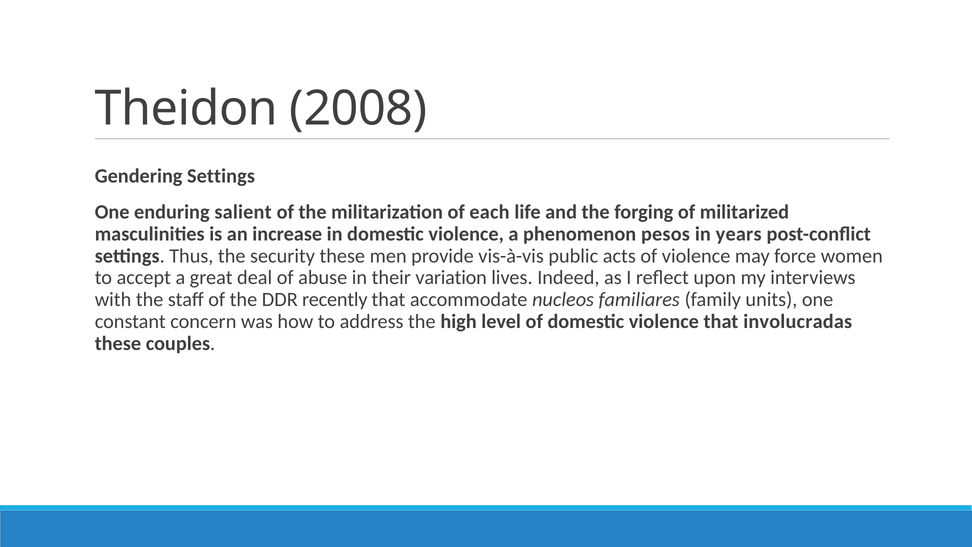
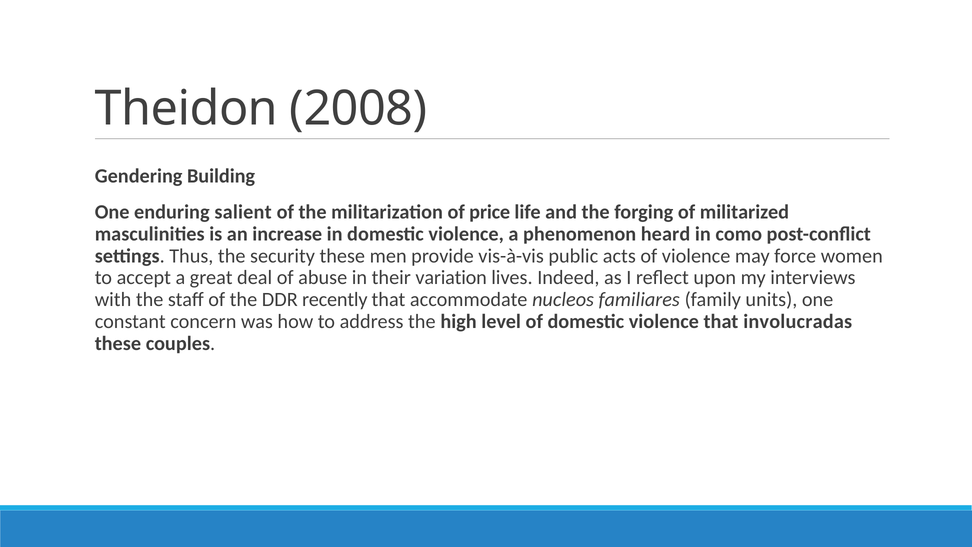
Gendering Settings: Settings -> Building
each: each -> price
pesos: pesos -> heard
years: years -> como
